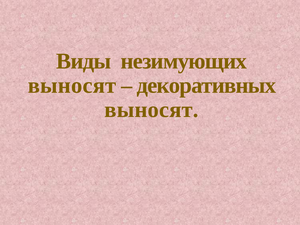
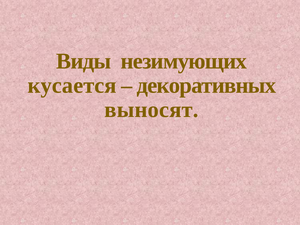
выносят at (72, 86): выносят -> кусается
